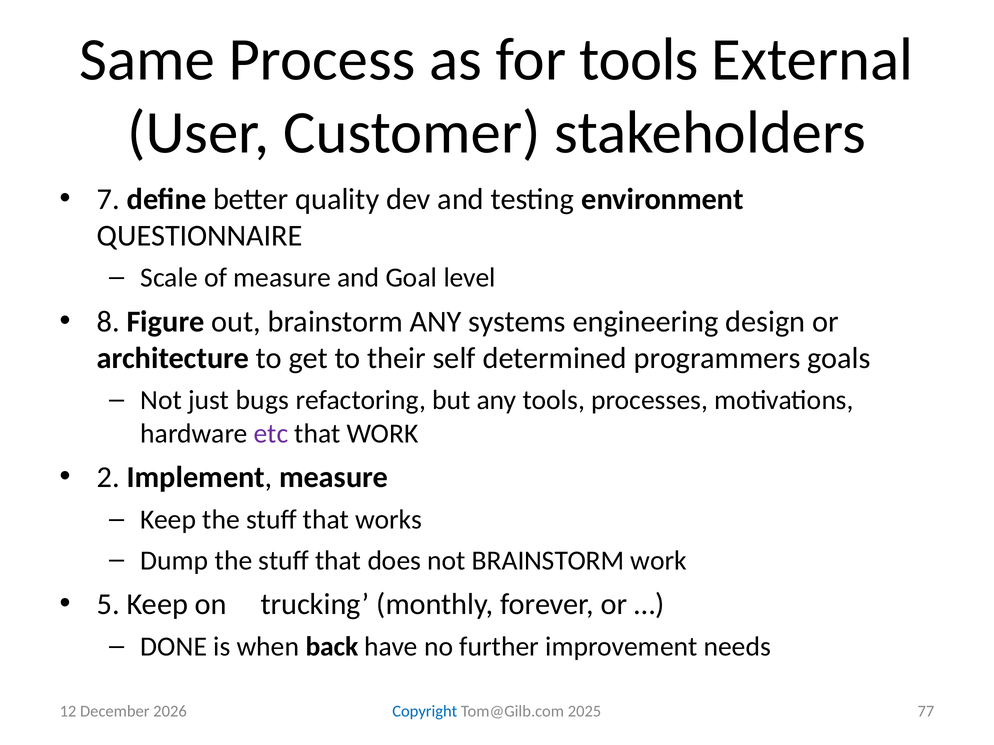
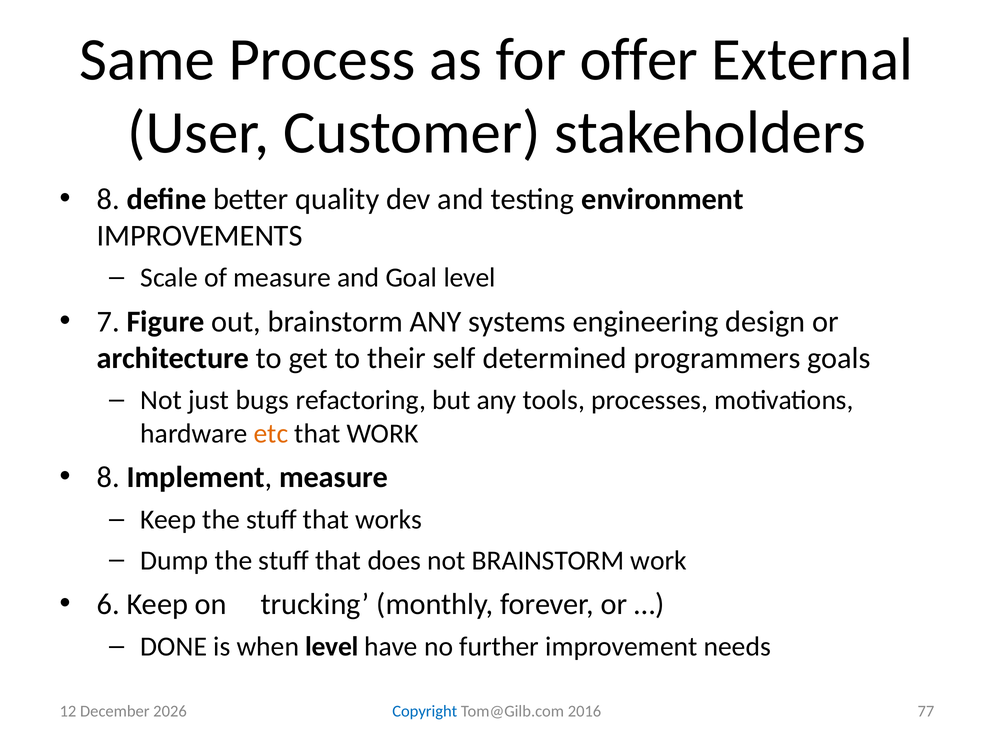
for tools: tools -> offer
7 at (108, 199): 7 -> 8
QUESTIONNAIRE: QUESTIONNAIRE -> IMPROVEMENTS
8: 8 -> 7
etc colour: purple -> orange
2 at (108, 478): 2 -> 8
5: 5 -> 6
when back: back -> level
2025: 2025 -> 2016
